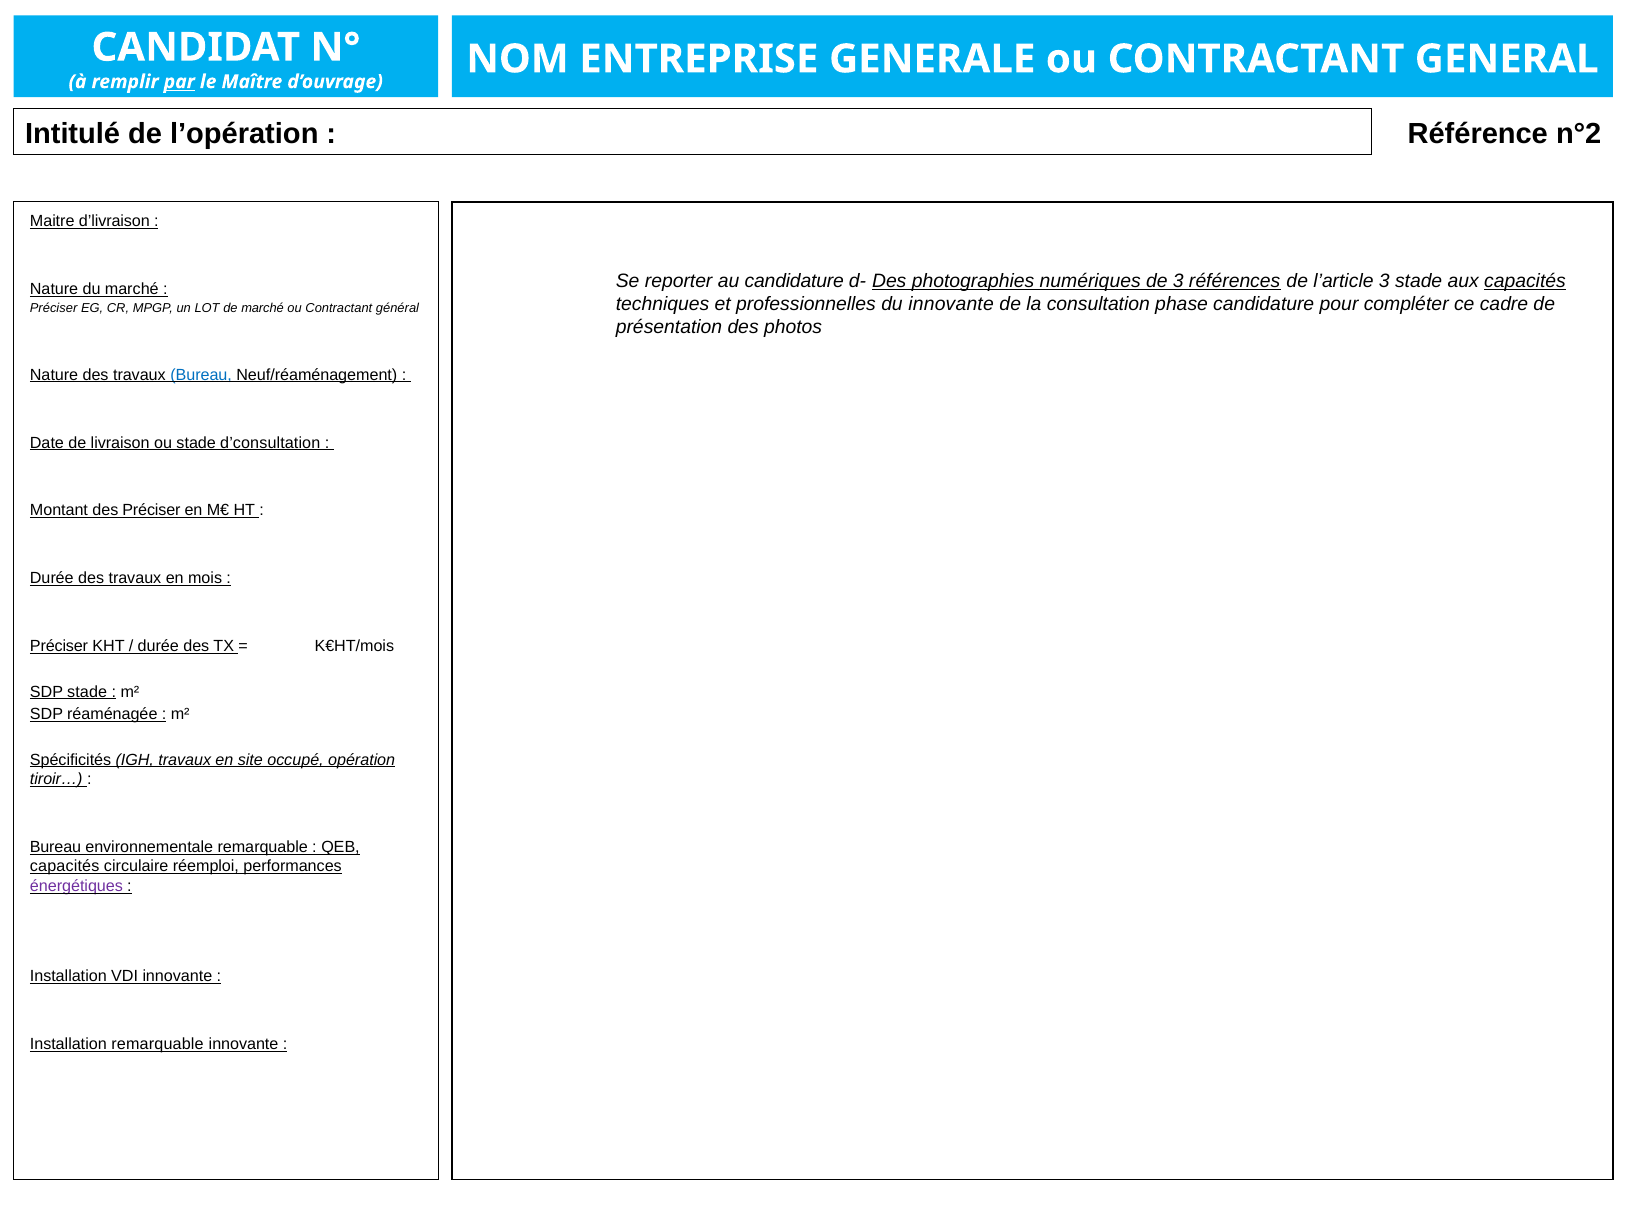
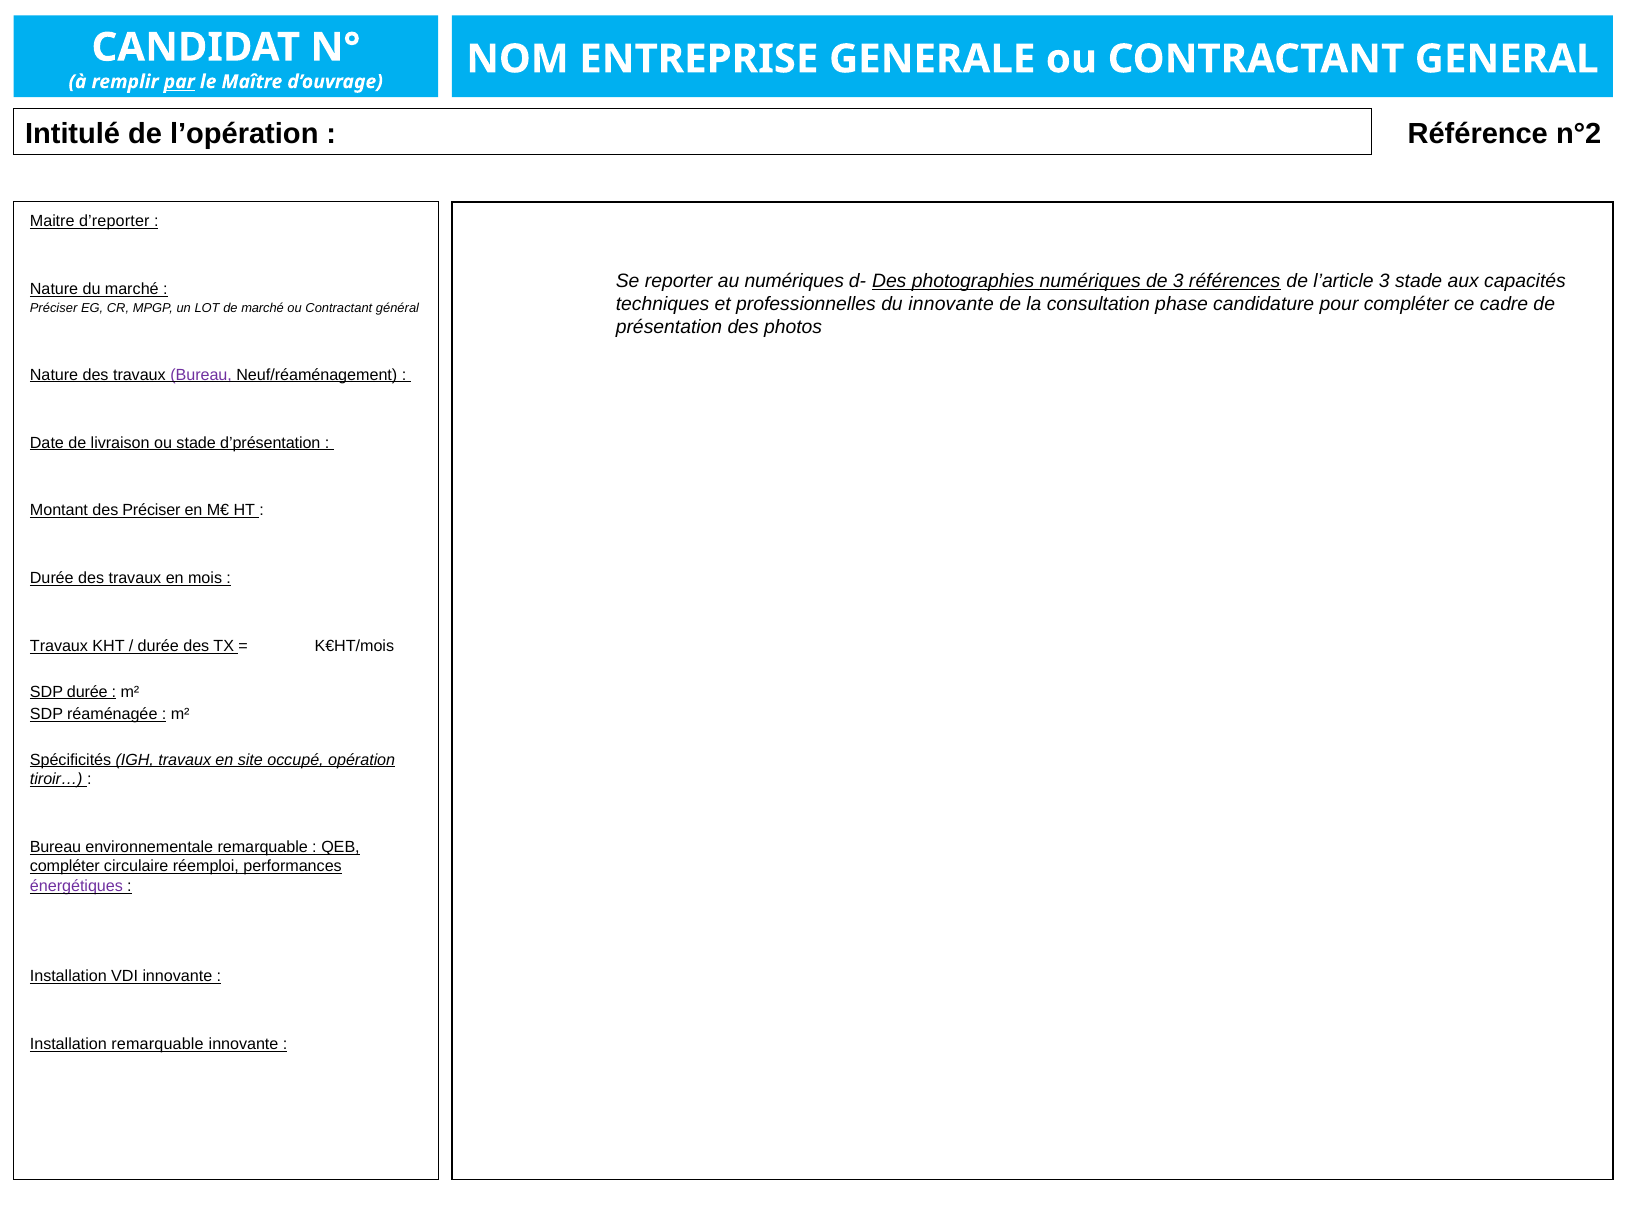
d’livraison: d’livraison -> d’reporter
au candidature: candidature -> numériques
capacités at (1525, 281) underline: present -> none
Bureau at (201, 375) colour: blue -> purple
d’consultation: d’consultation -> d’présentation
Préciser at (59, 647): Préciser -> Travaux
SDP stade: stade -> durée
capacités at (65, 867): capacités -> compléter
